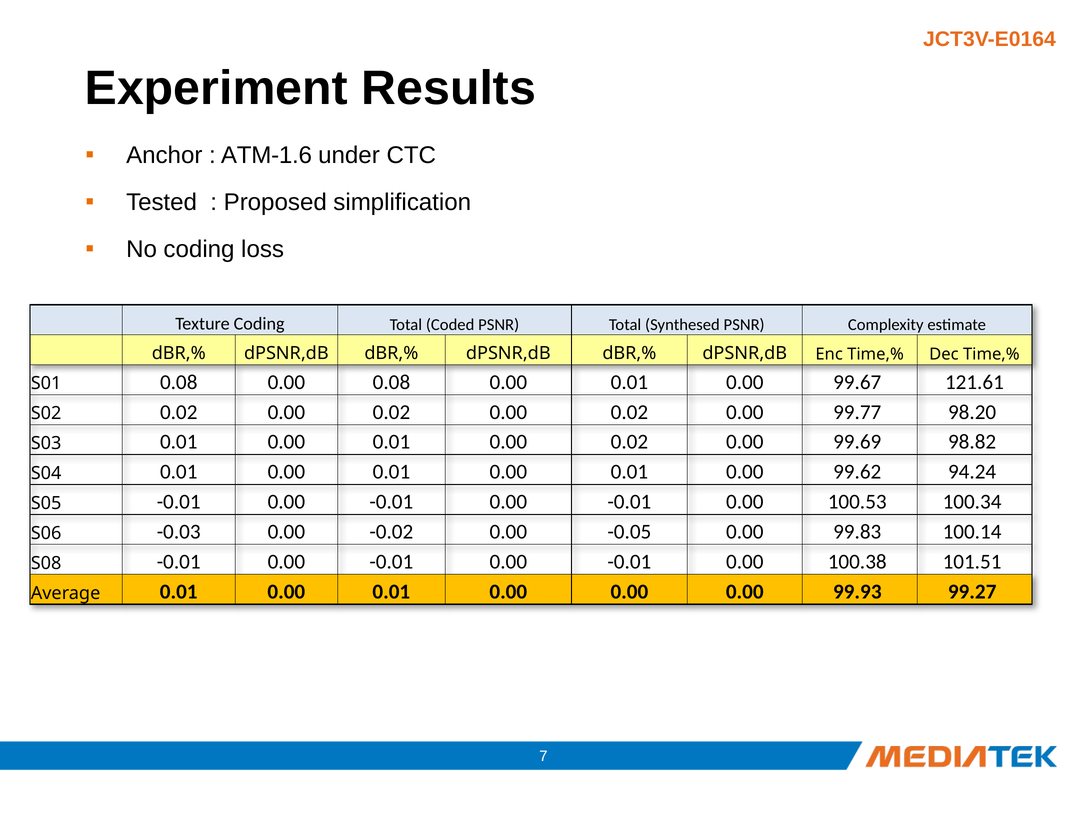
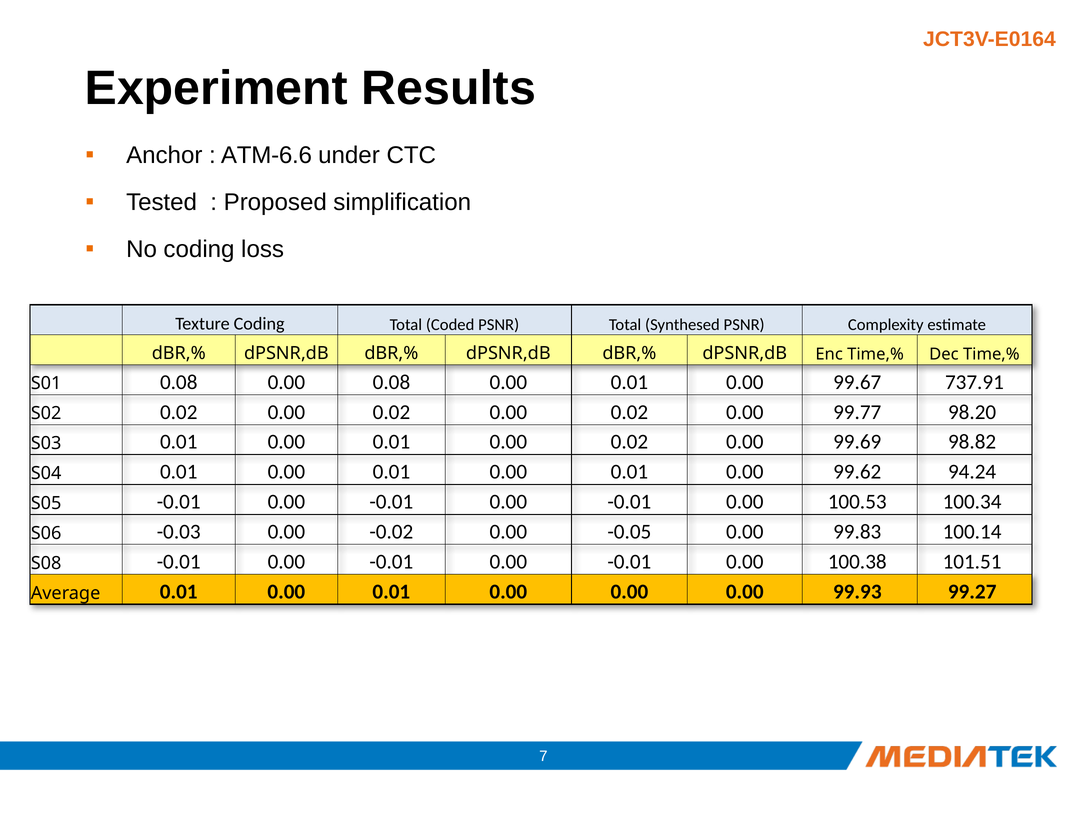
ATM-1.6: ATM-1.6 -> ATM-6.6
121.61: 121.61 -> 737.91
